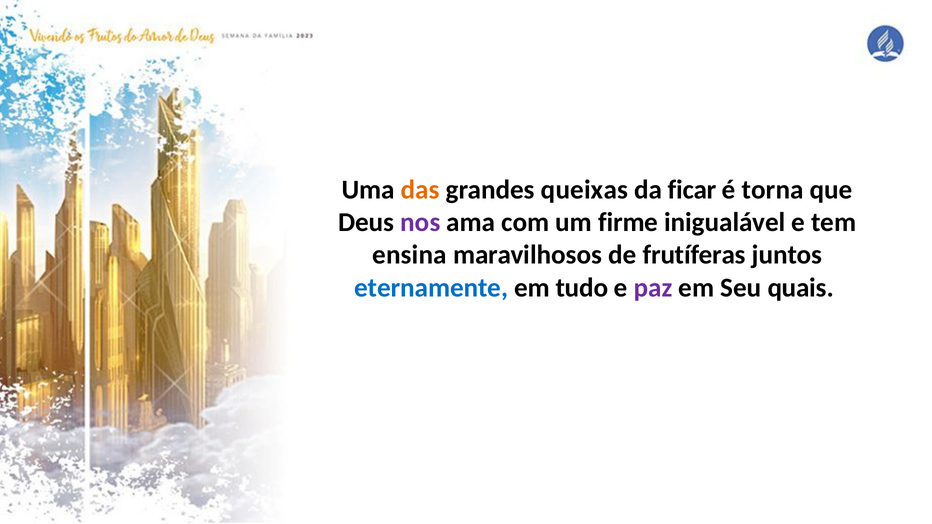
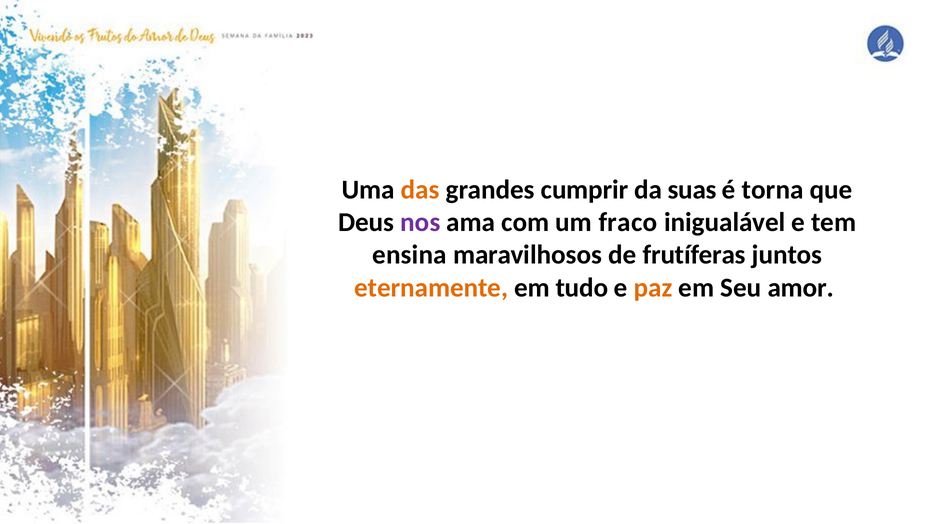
queixas: queixas -> cumprir
ficar: ficar -> suas
firme: firme -> fraco
eternamente colour: blue -> orange
paz colour: purple -> orange
quais: quais -> amor
